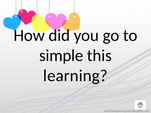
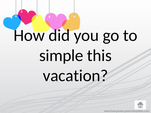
learning: learning -> vacation
